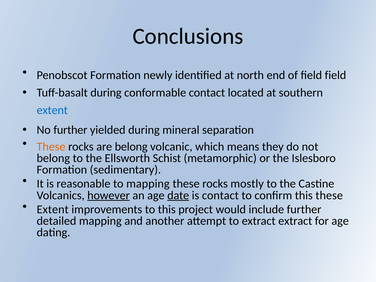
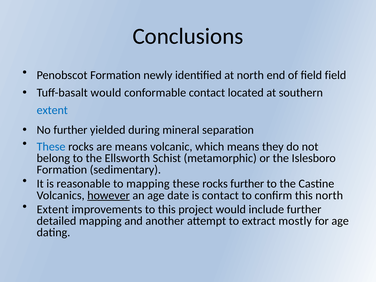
Tuff-basalt during: during -> would
These at (51, 147) colour: orange -> blue
are belong: belong -> means
rocks mostly: mostly -> further
date underline: present -> none
this these: these -> north
extract extract: extract -> mostly
